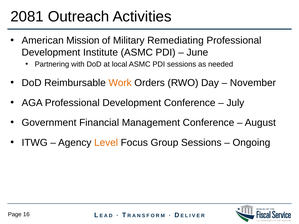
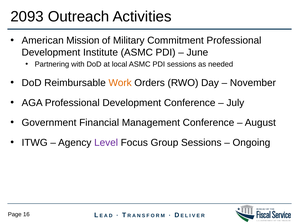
2081: 2081 -> 2093
Remediating: Remediating -> Commitment
Level colour: orange -> purple
